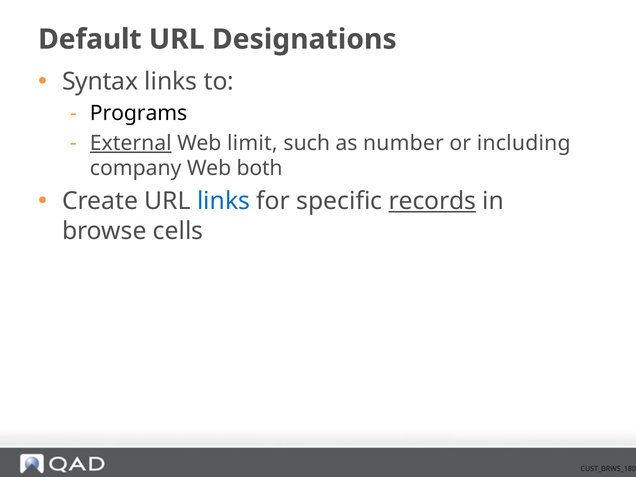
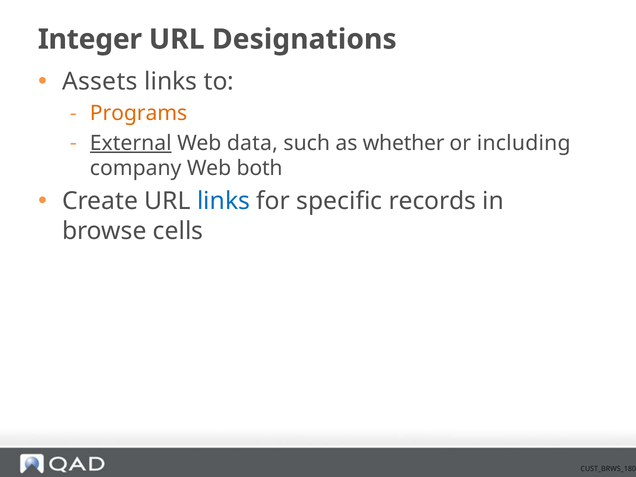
Default: Default -> Integer
Syntax: Syntax -> Assets
Programs colour: black -> orange
limit: limit -> data
number: number -> whether
records underline: present -> none
